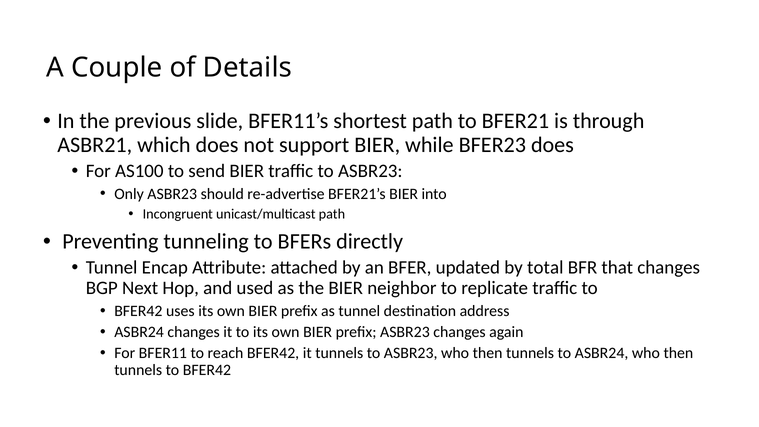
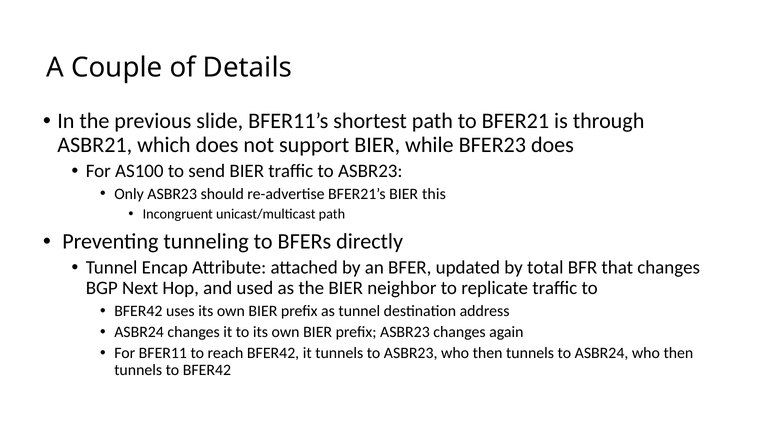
into: into -> this
